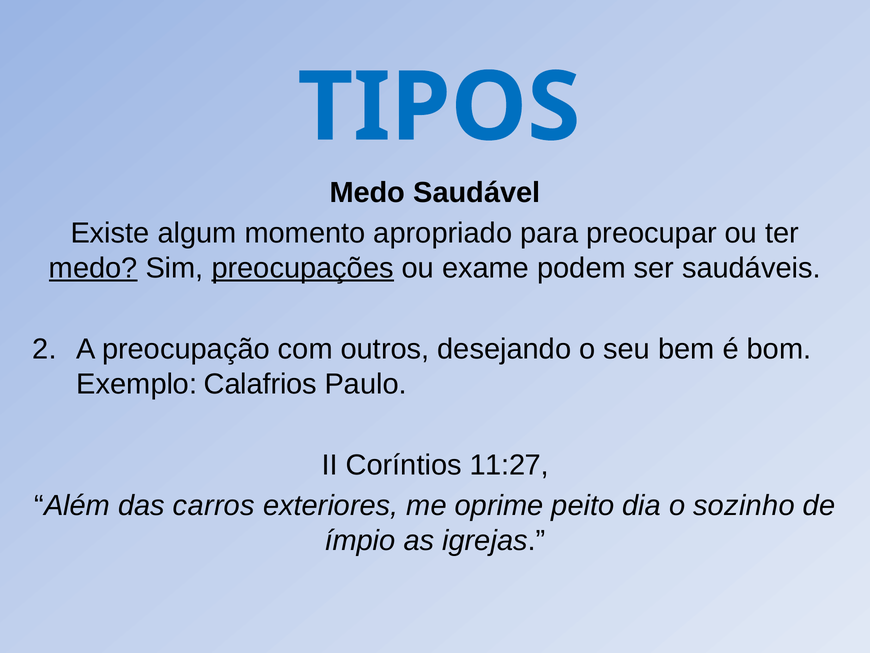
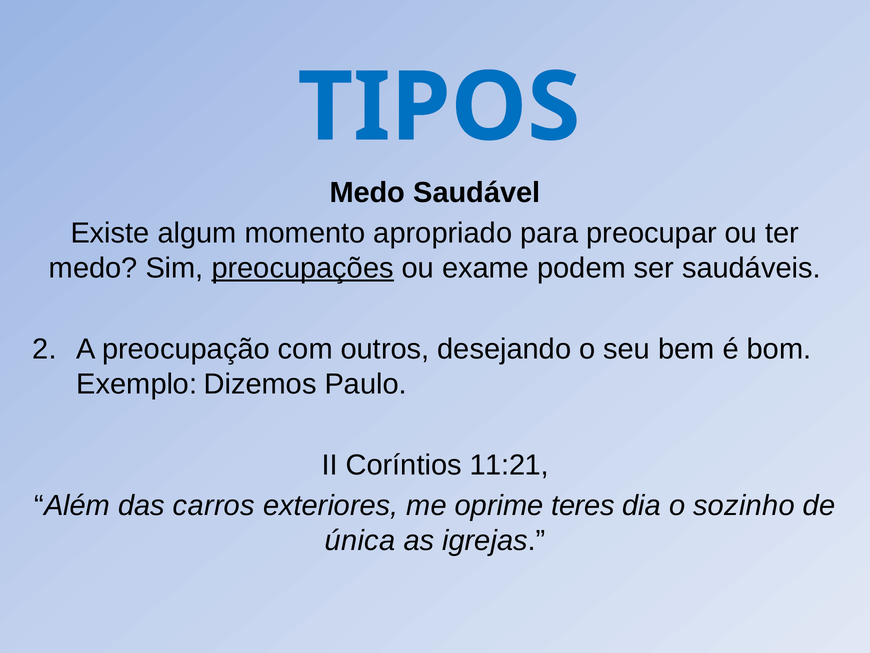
medo at (93, 268) underline: present -> none
Calafrios: Calafrios -> Dizemos
11:27: 11:27 -> 11:21
peito: peito -> teres
ímpio: ímpio -> única
